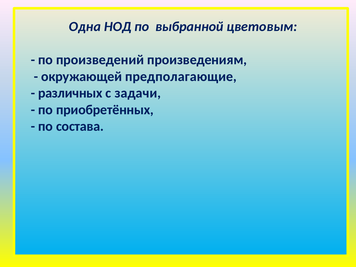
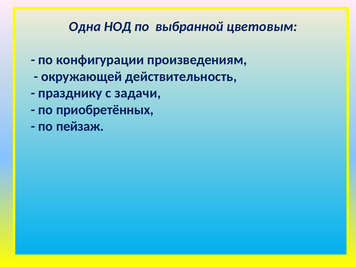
произведений: произведений -> конфигурации
предполагающие: предполагающие -> действительность
различных: различных -> празднику
состава: состава -> пейзаж
